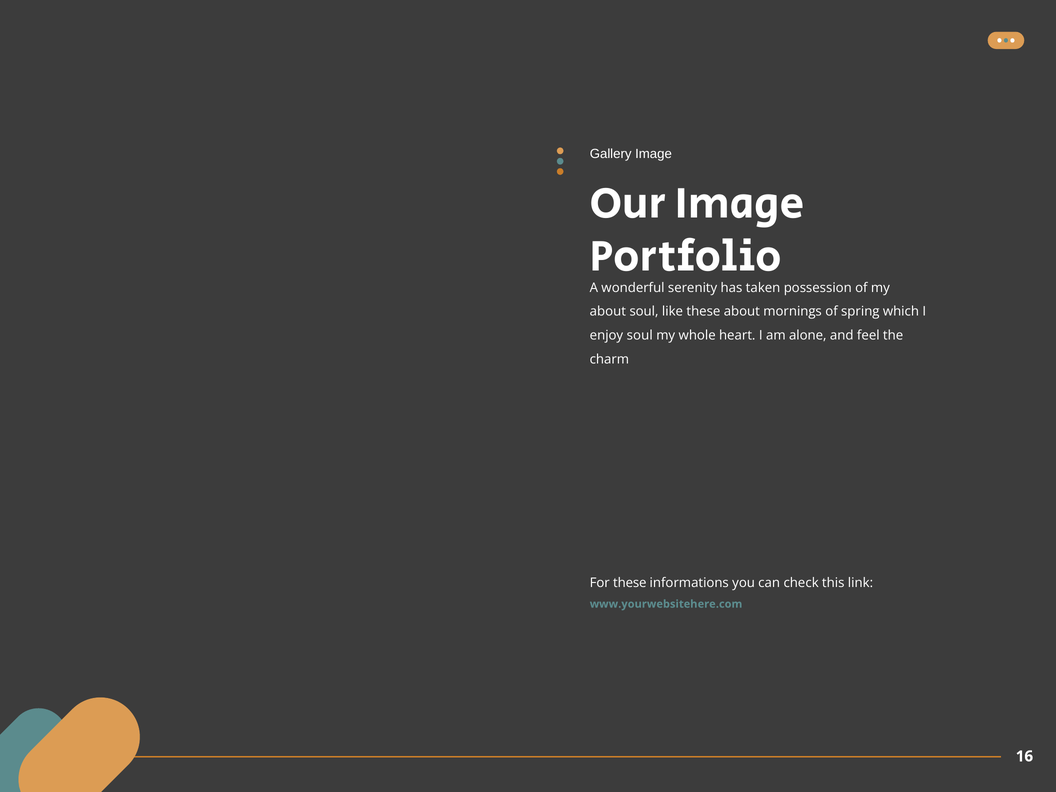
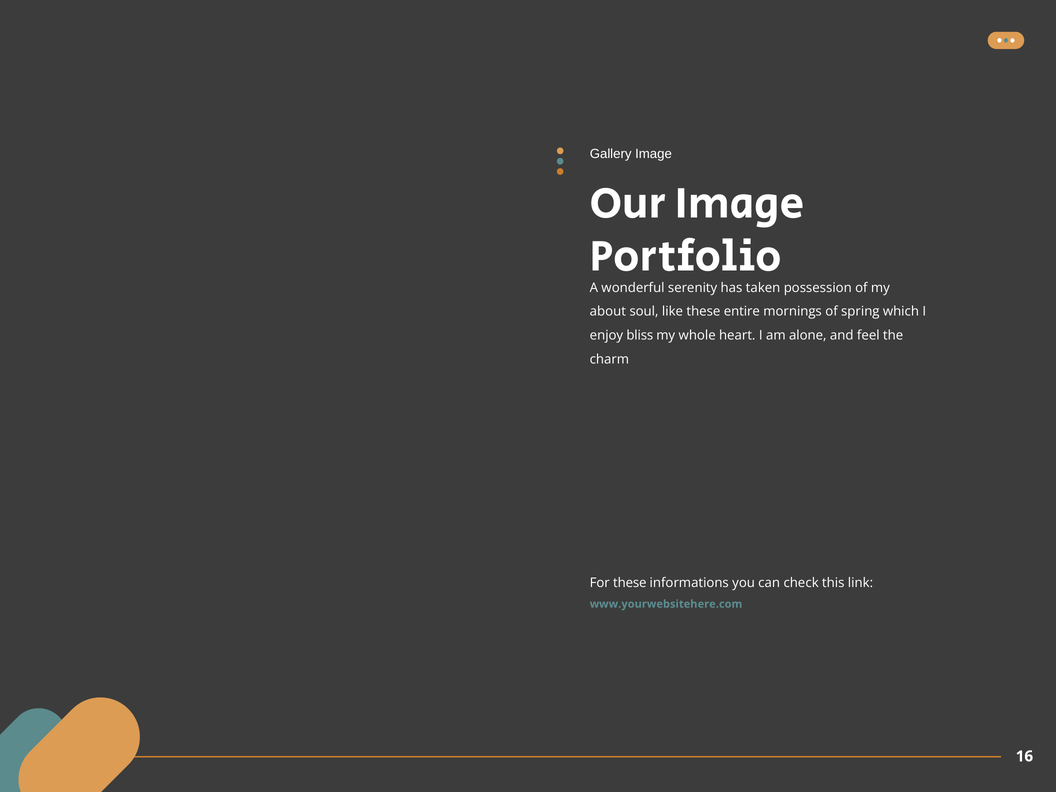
these about: about -> entire
enjoy soul: soul -> bliss
